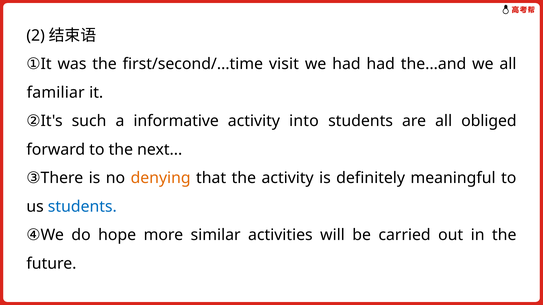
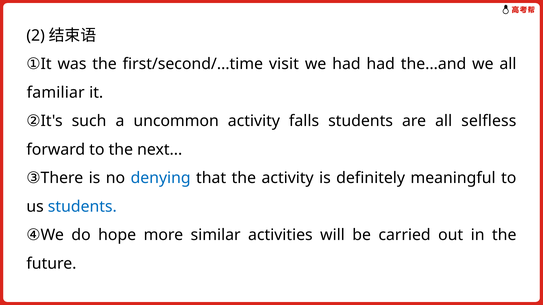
informative: informative -> uncommon
into: into -> falls
obliged: obliged -> selfless
denying colour: orange -> blue
